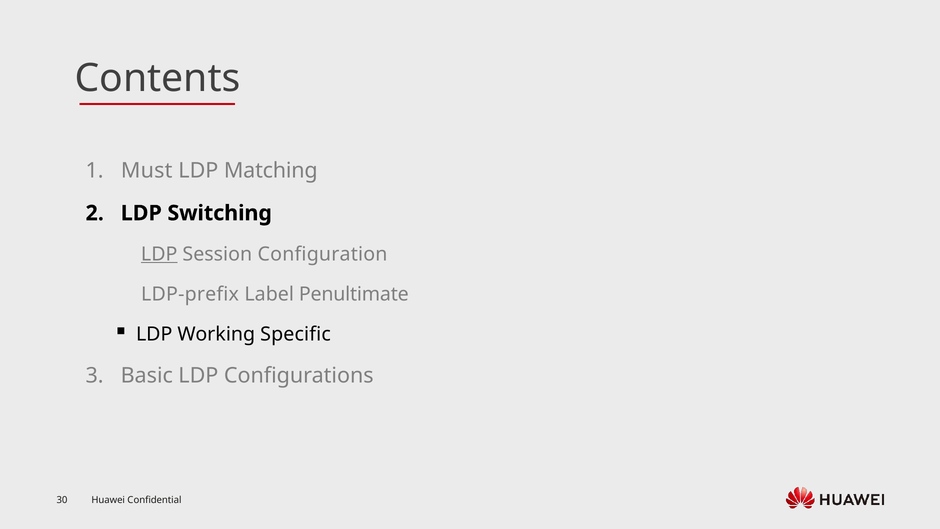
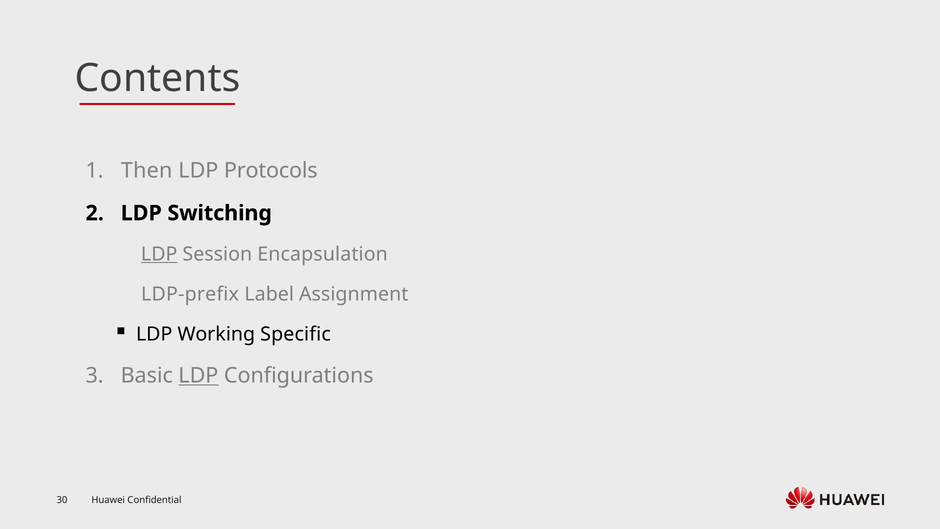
Must: Must -> Then
Matching: Matching -> Protocols
Configuration: Configuration -> Encapsulation
Penultimate: Penultimate -> Assignment
LDP at (198, 375) underline: none -> present
